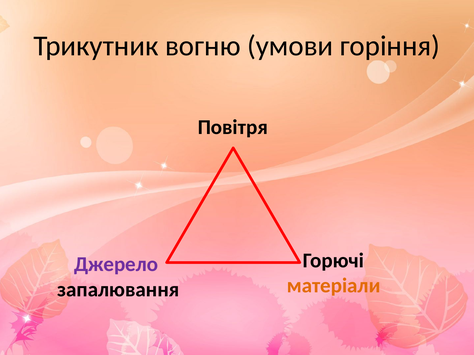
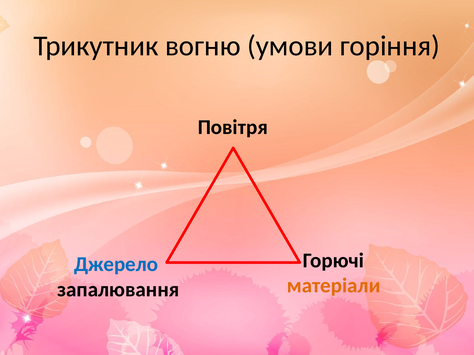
Джерело colour: purple -> blue
